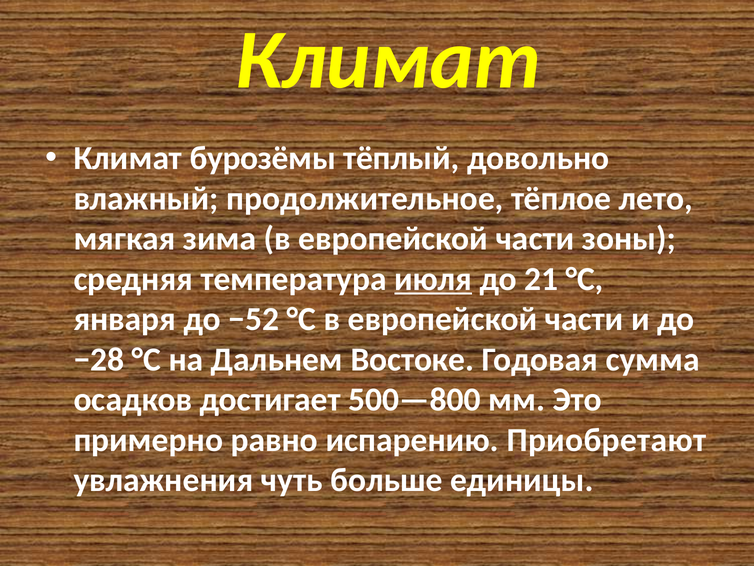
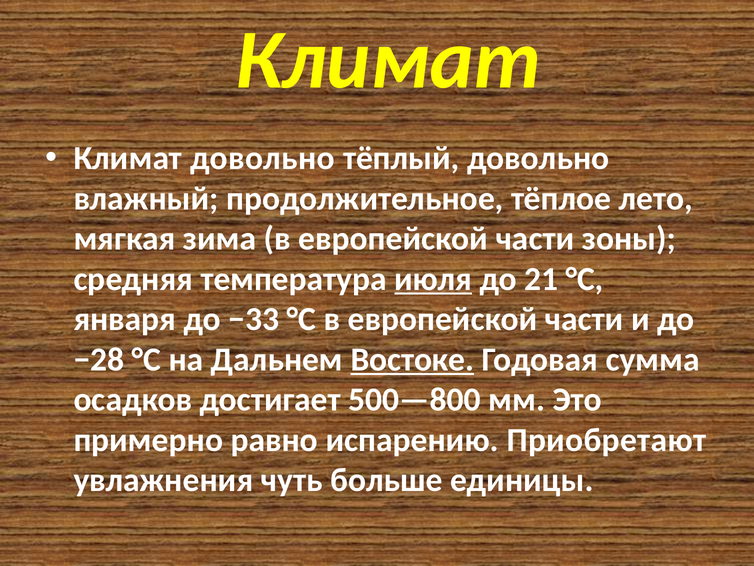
Климат бурозёмы: бурозёмы -> довольно
−52: −52 -> −33
Востоке underline: none -> present
